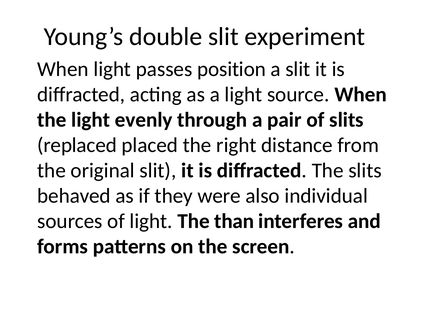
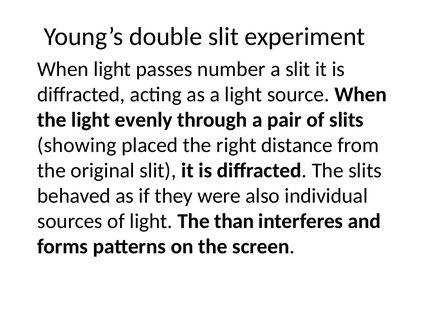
position: position -> number
replaced: replaced -> showing
